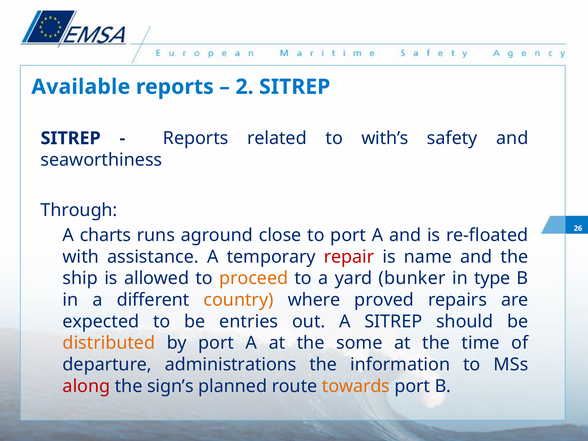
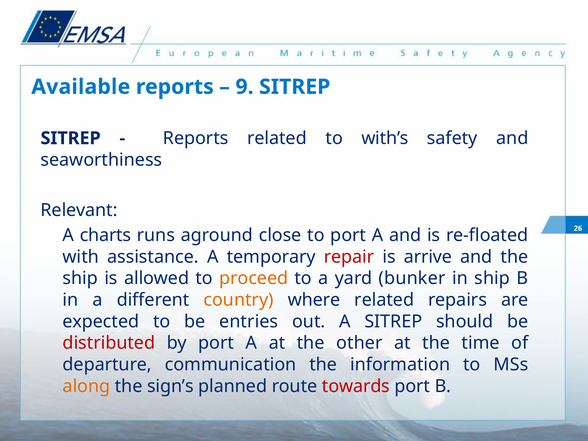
2: 2 -> 9
Through: Through -> Relevant
name: name -> arrive
in type: type -> ship
where proved: proved -> related
distributed colour: orange -> red
some: some -> other
administrations: administrations -> communication
along colour: red -> orange
towards colour: orange -> red
